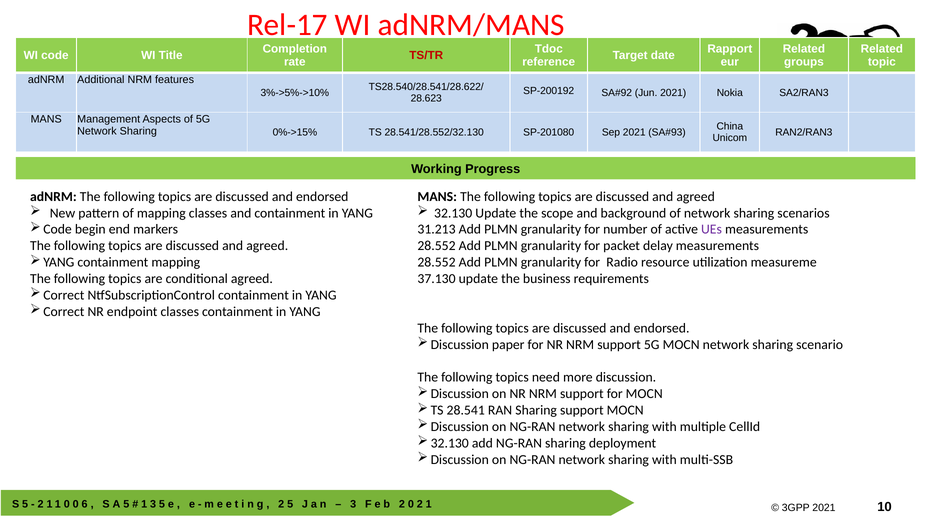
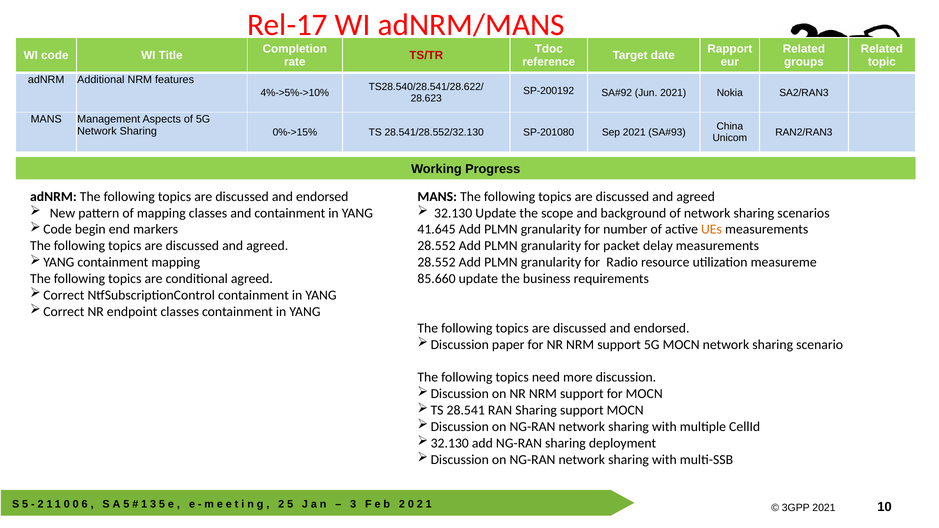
3%->5%->10%: 3%->5%->10% -> 4%->5%->10%
31.213: 31.213 -> 41.645
UEs colour: purple -> orange
37.130: 37.130 -> 85.660
